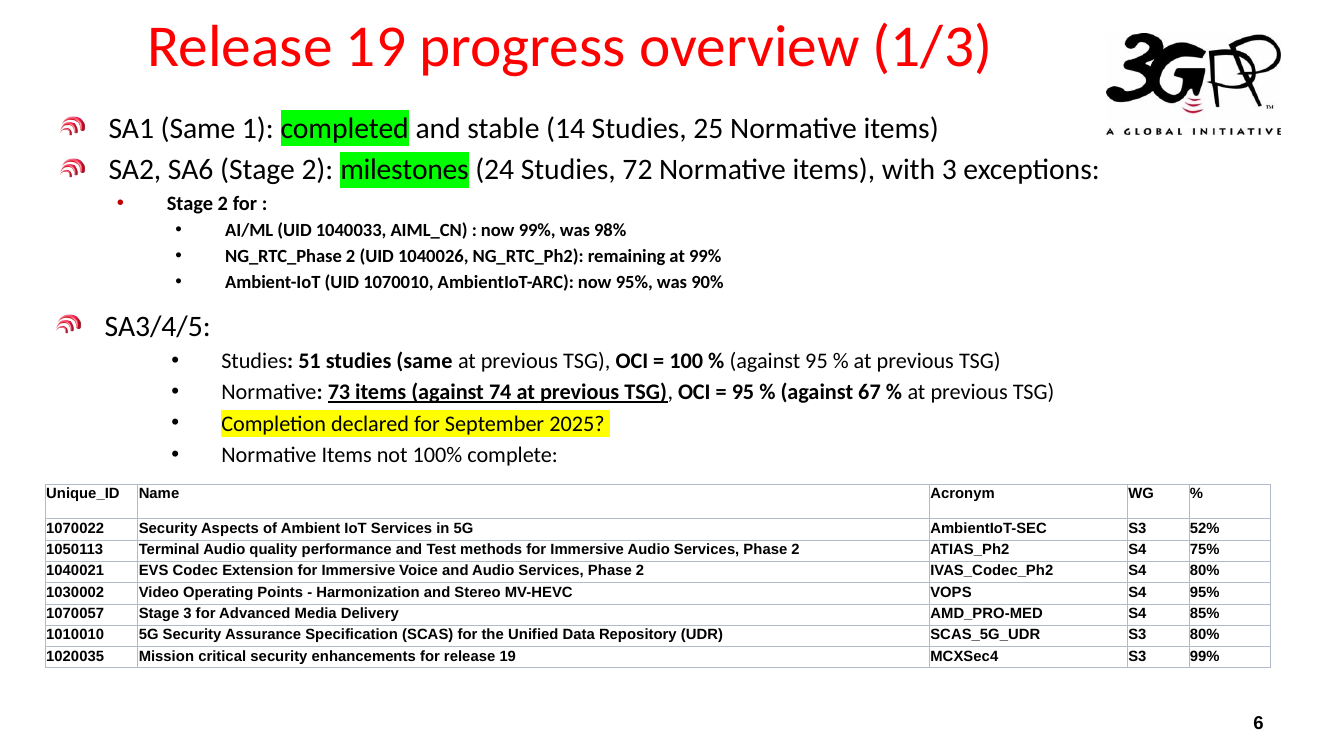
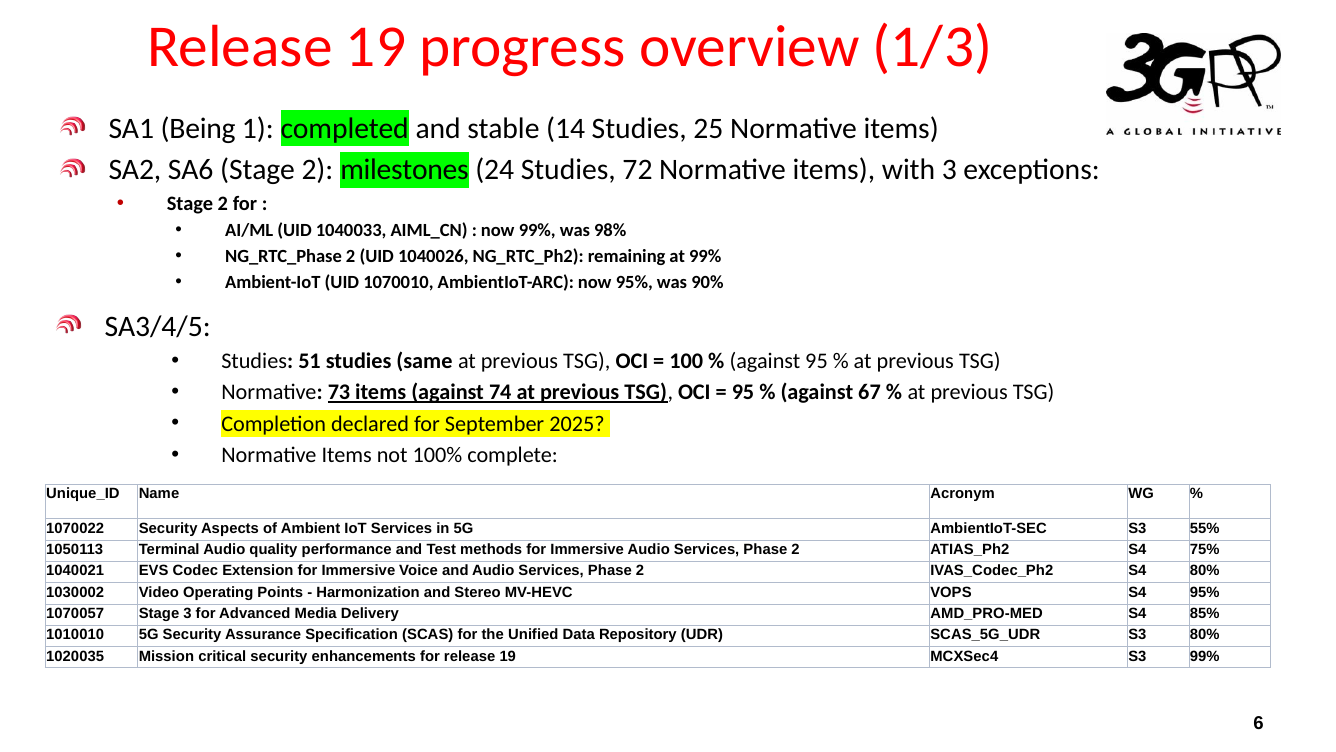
SA1 Same: Same -> Being
52%: 52% -> 55%
